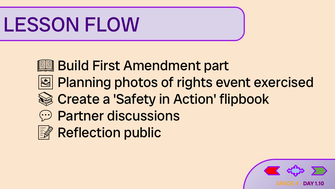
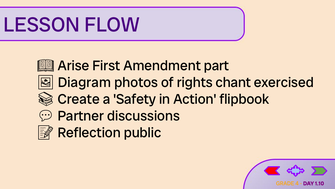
Build: Build -> Arise
Planning: Planning -> Diagram
event: event -> chant
